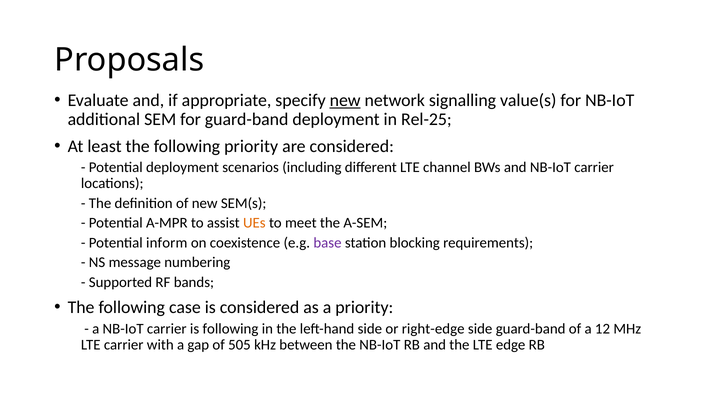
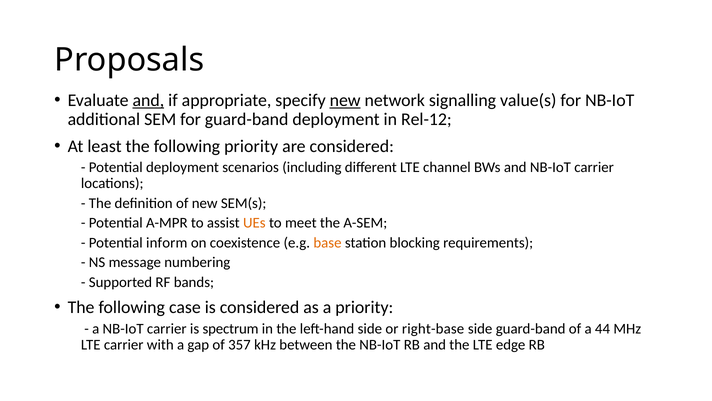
and at (148, 100) underline: none -> present
Rel-25: Rel-25 -> Rel-12
base colour: purple -> orange
is following: following -> spectrum
right-edge: right-edge -> right-base
12: 12 -> 44
505: 505 -> 357
